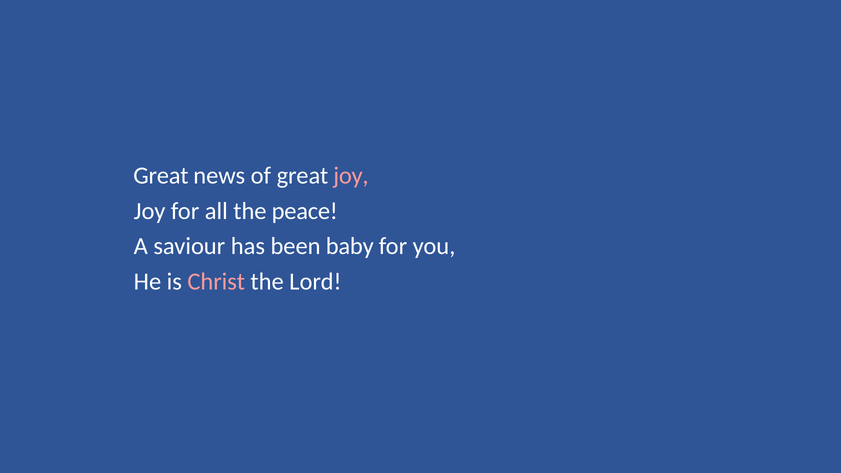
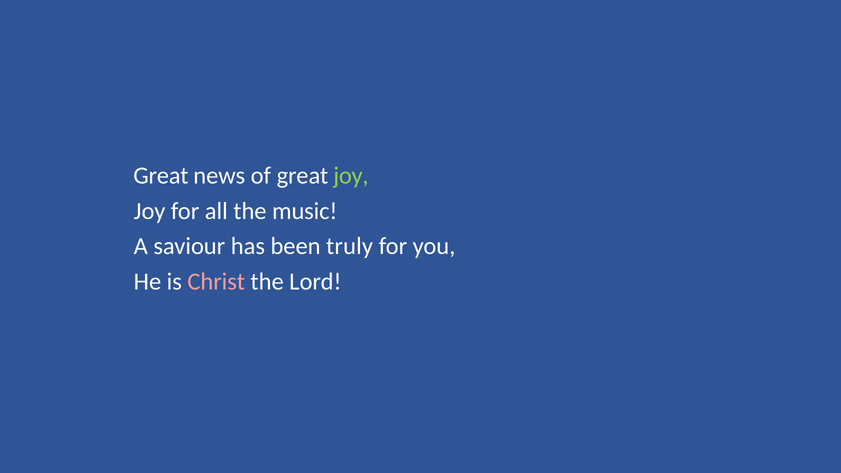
joy at (351, 176) colour: pink -> light green
peace: peace -> music
baby: baby -> truly
